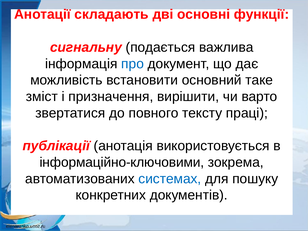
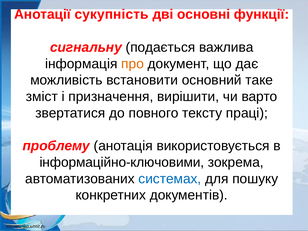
складають: складають -> сукупність
про colour: blue -> orange
публікації: публікації -> проблему
